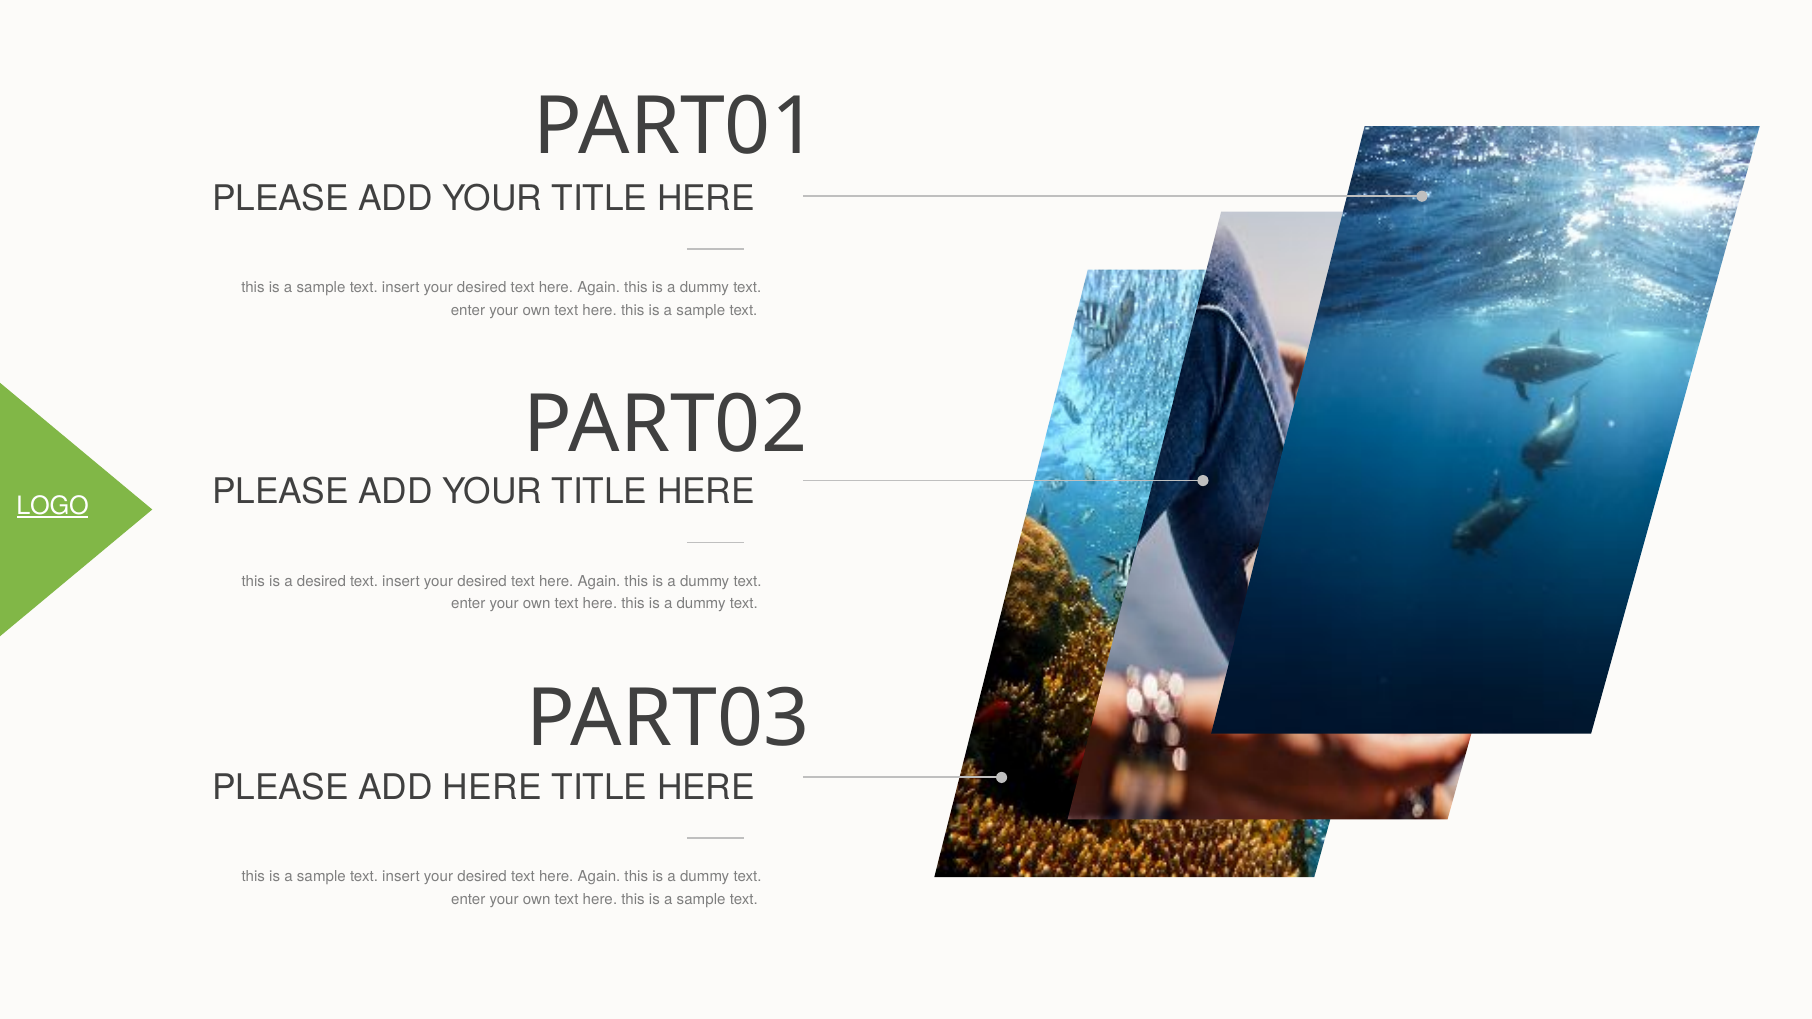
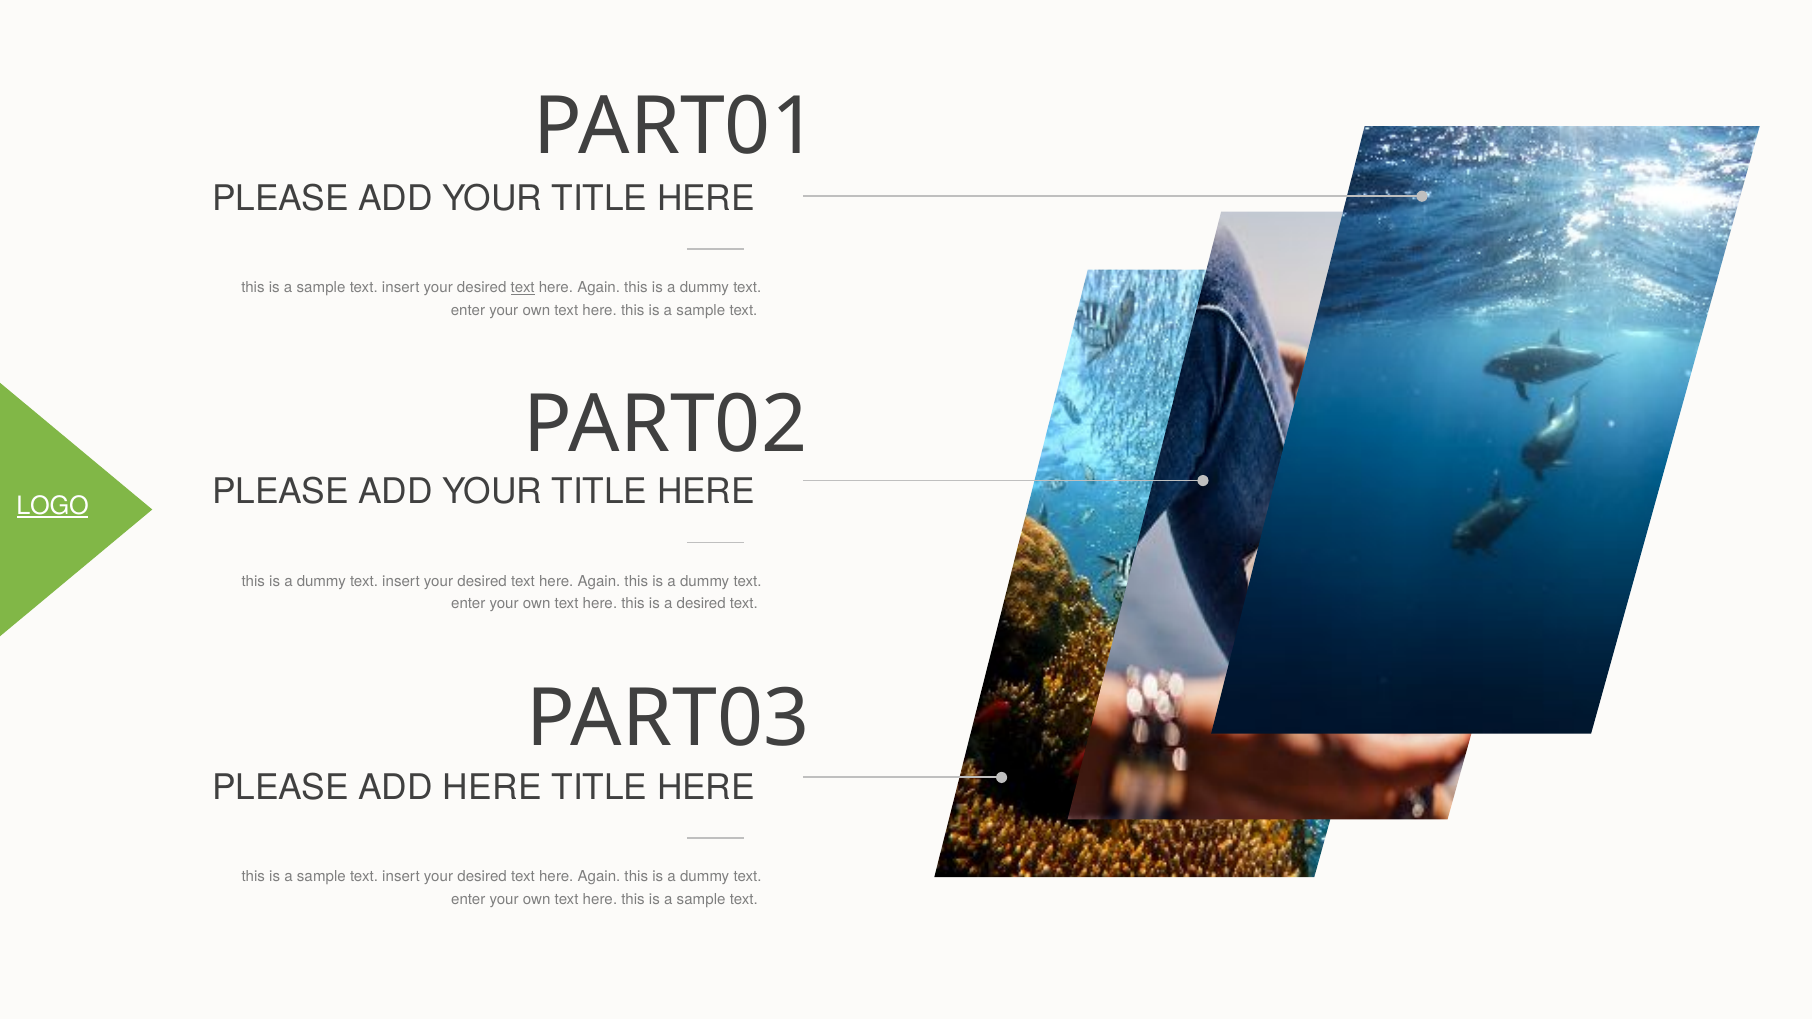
text at (523, 288) underline: none -> present
desired at (321, 581): desired -> dummy
dummy at (701, 604): dummy -> desired
